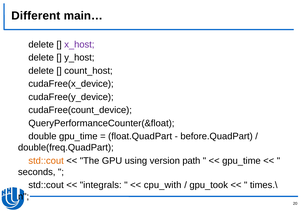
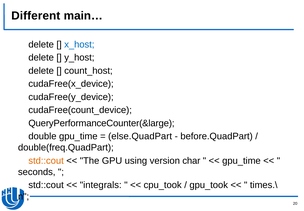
x_host colour: purple -> blue
QueryPerformanceCounter(&float: QueryPerformanceCounter(&float -> QueryPerformanceCounter(&large
float.QuadPart: float.QuadPart -> else.QuadPart
path: path -> char
cpu_with: cpu_with -> cpu_took
